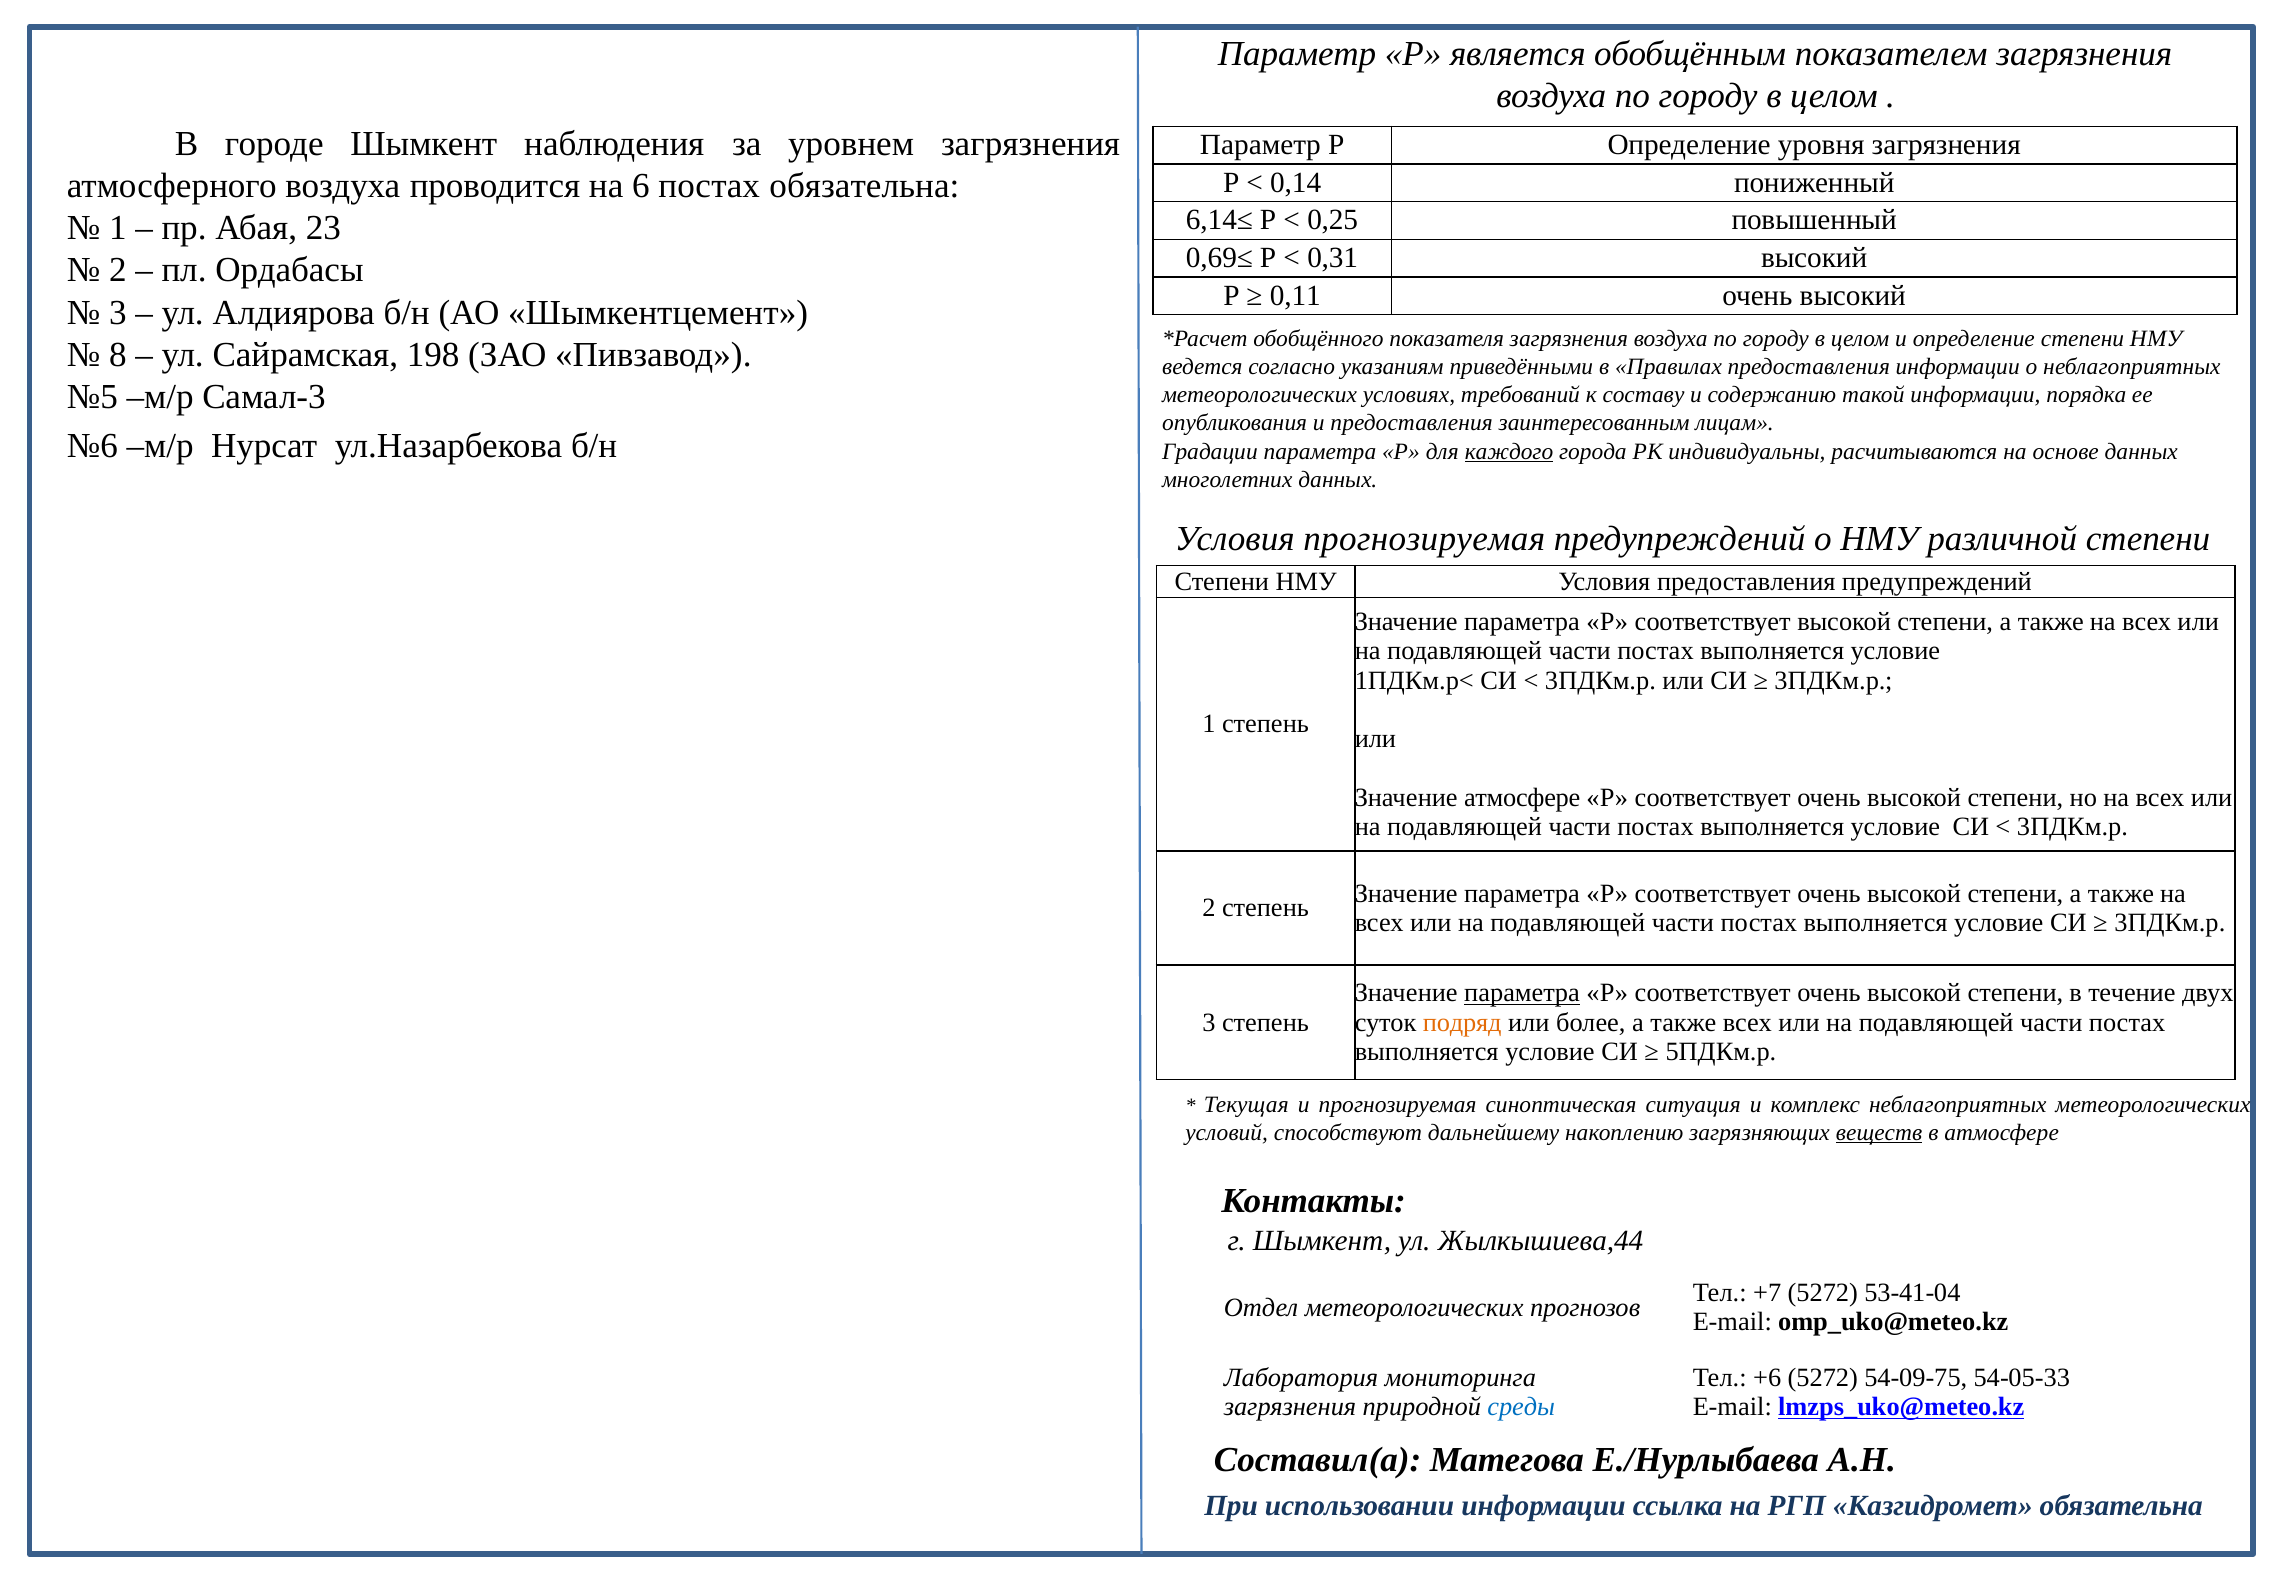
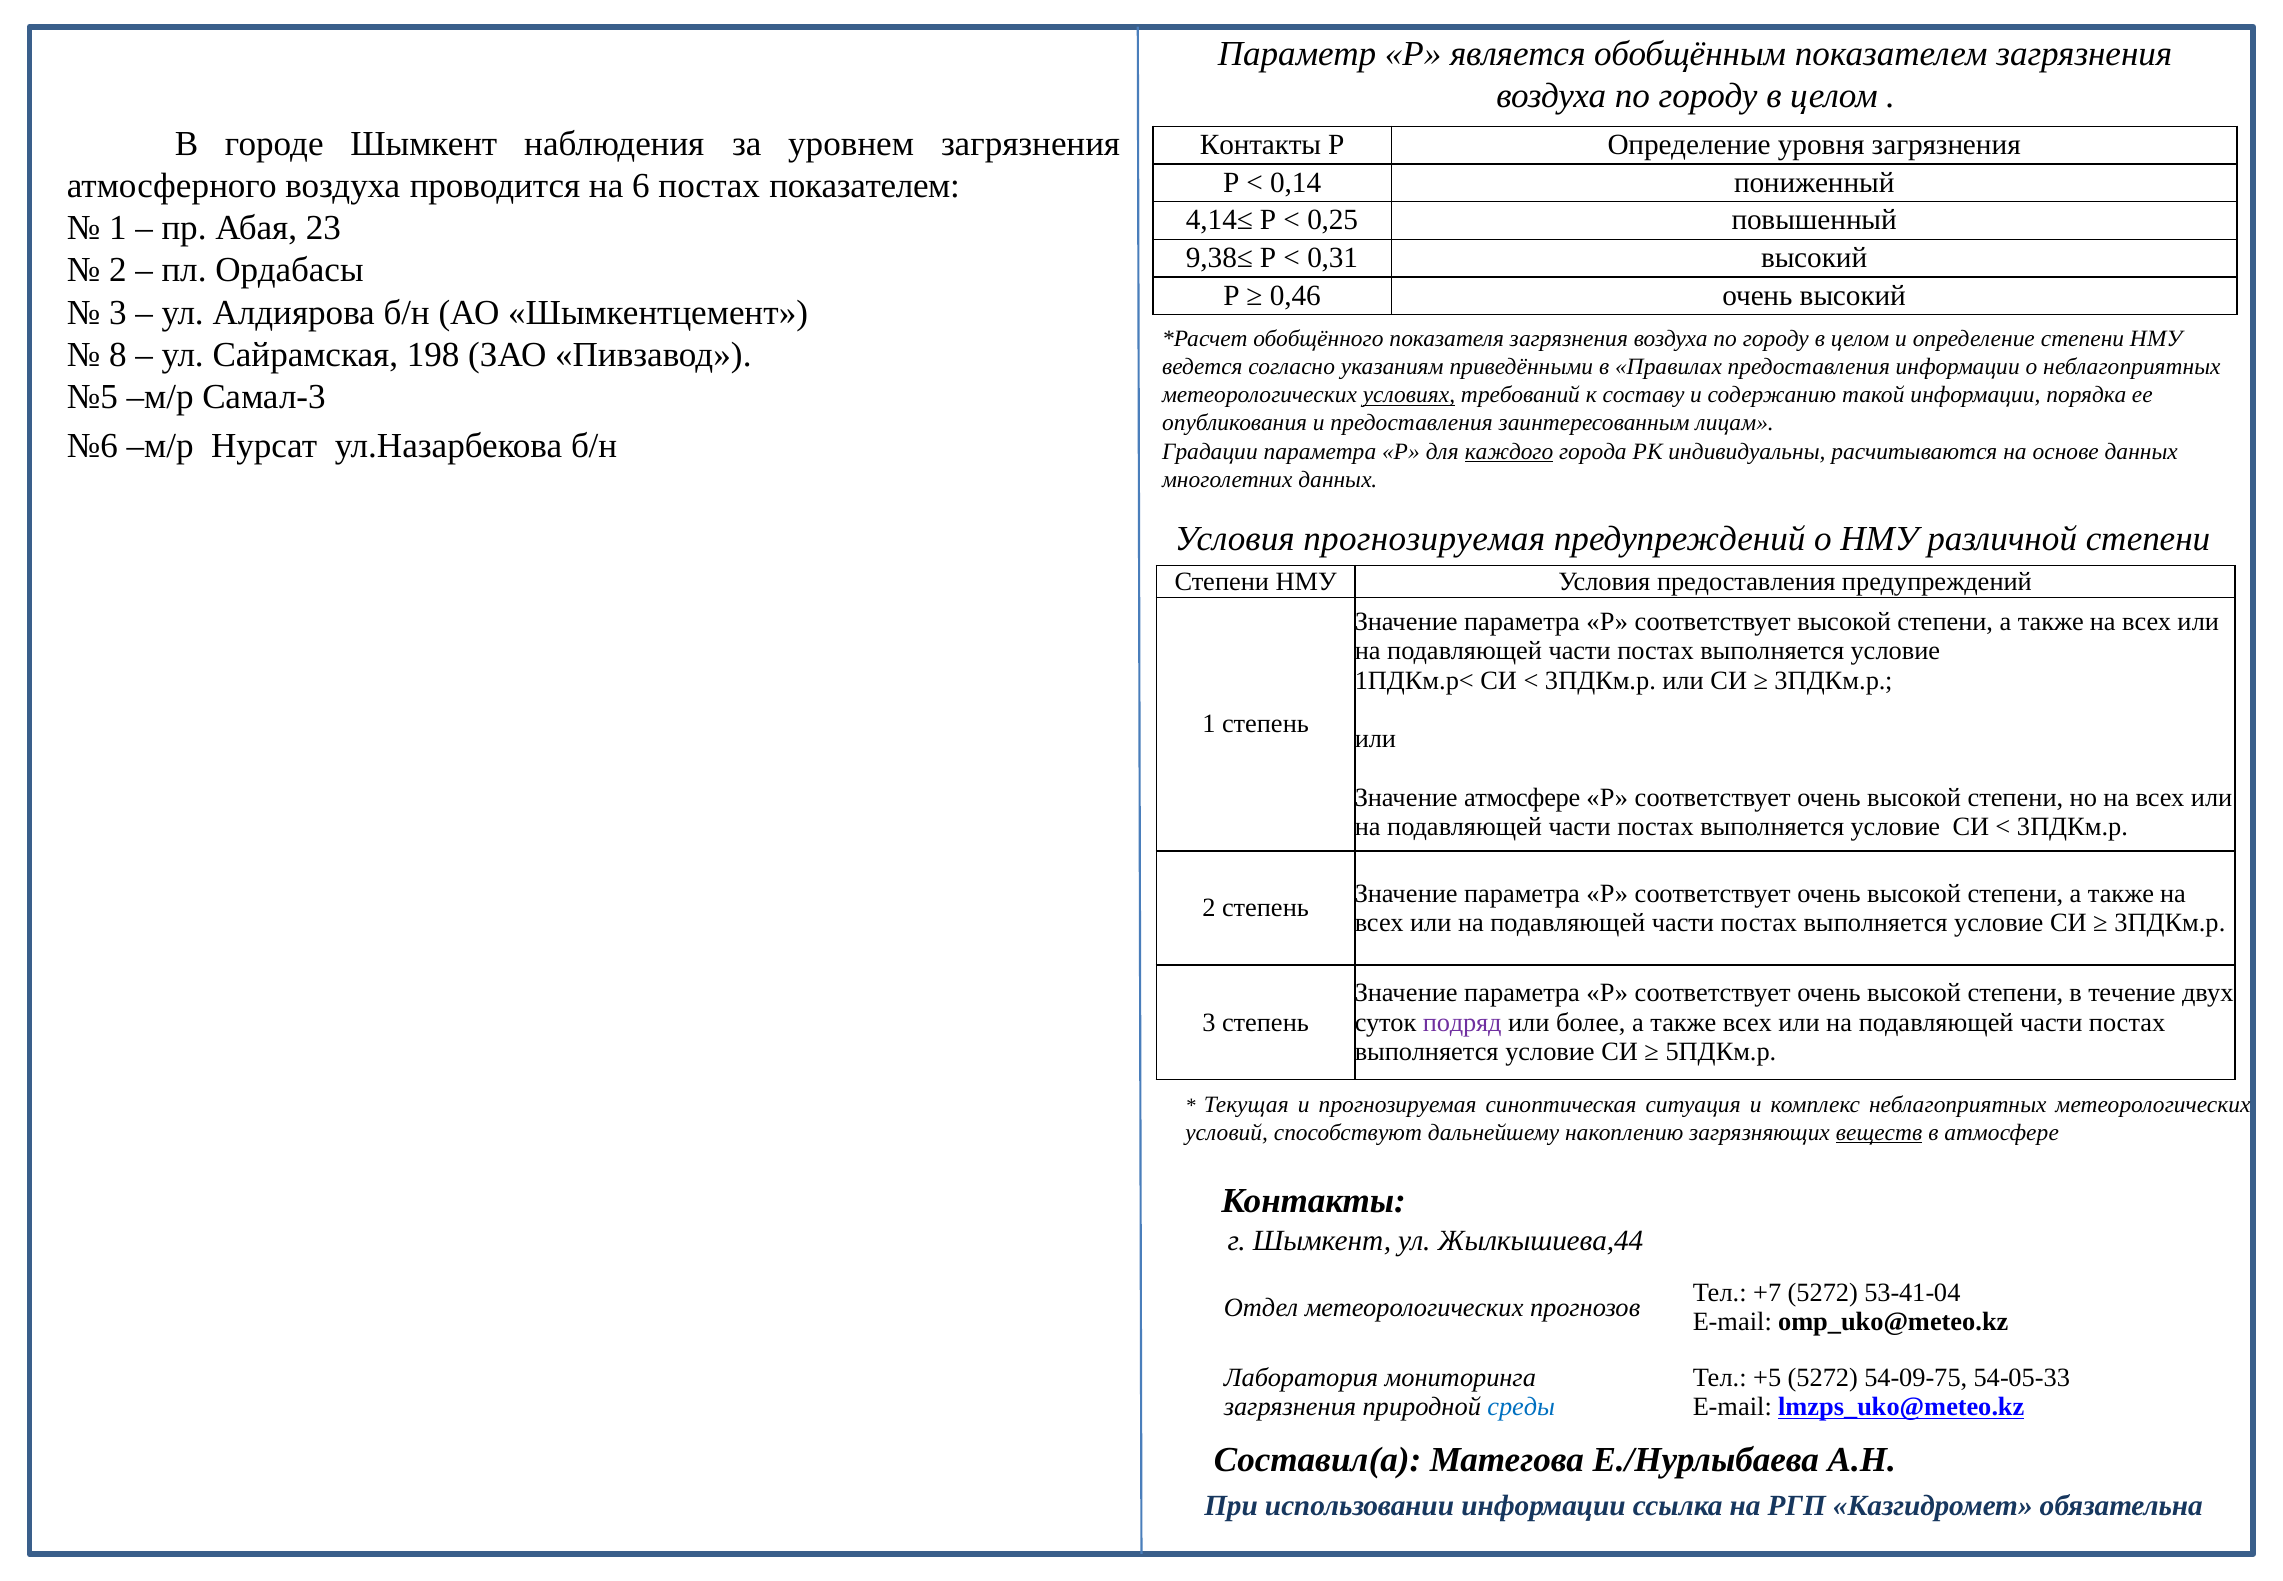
Параметр at (1260, 145): Параметр -> Контакты
постах обязательна: обязательна -> показателем
6,14≤: 6,14≤ -> 4,14≤
0,69≤: 0,69≤ -> 9,38≤
0,11: 0,11 -> 0,46
условиях underline: none -> present
параметра at (1522, 993) underline: present -> none
подряд colour: orange -> purple
+6: +6 -> +5
